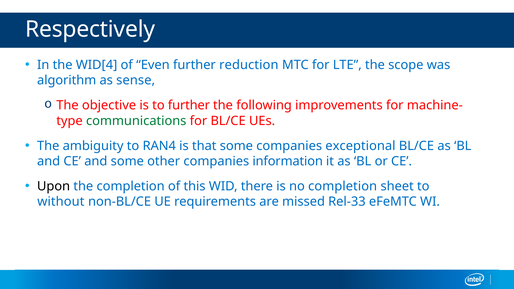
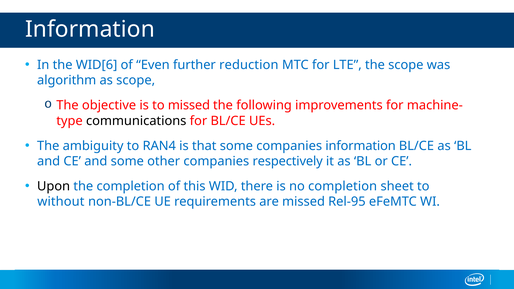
Respectively at (90, 29): Respectively -> Information
WID[4: WID[4 -> WID[6
as sense: sense -> scope
to further: further -> missed
communications colour: green -> black
companies exceptional: exceptional -> information
information: information -> respectively
Rel-33: Rel-33 -> Rel-95
